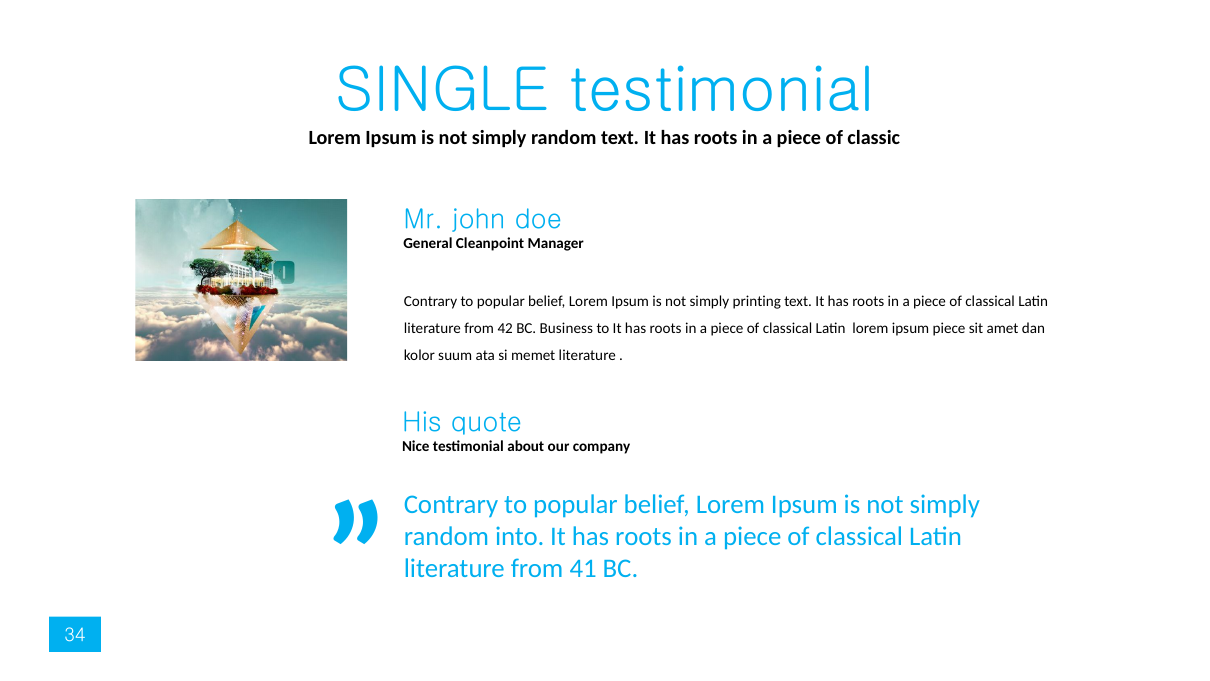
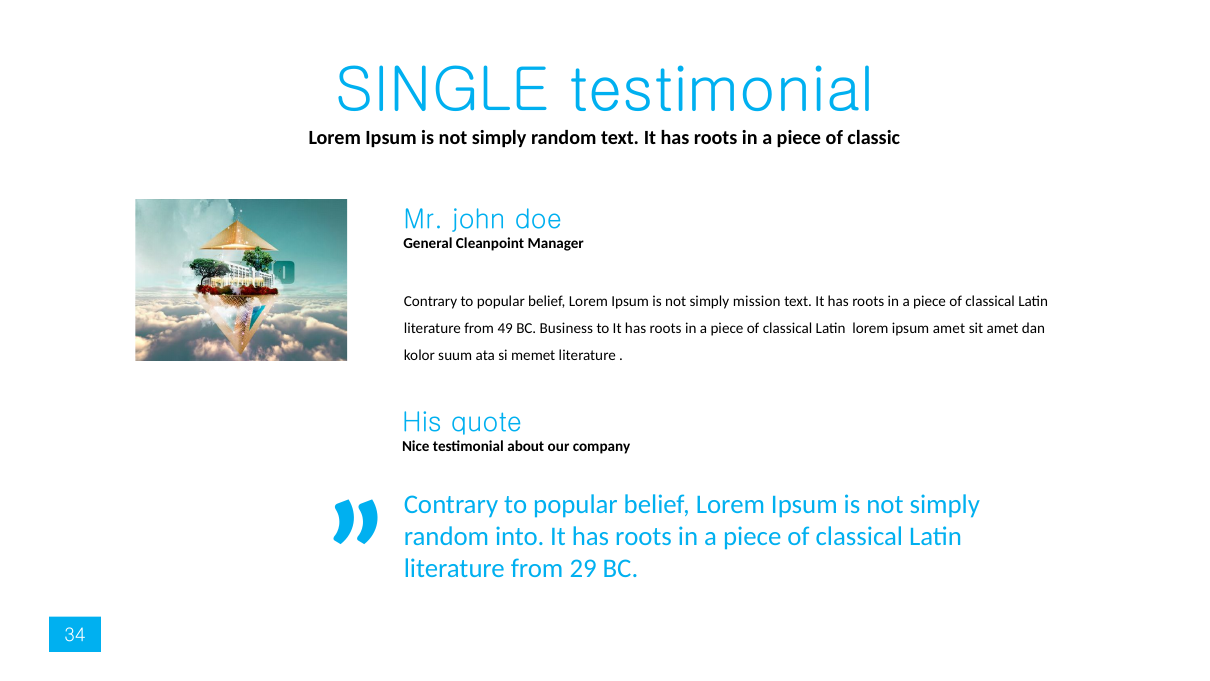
printing: printing -> mission
42: 42 -> 49
ipsum piece: piece -> amet
41: 41 -> 29
